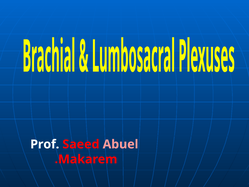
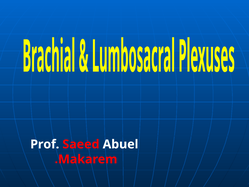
Abuel colour: pink -> white
